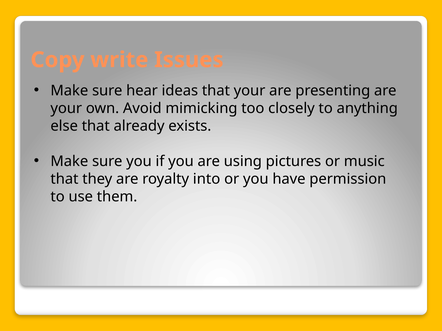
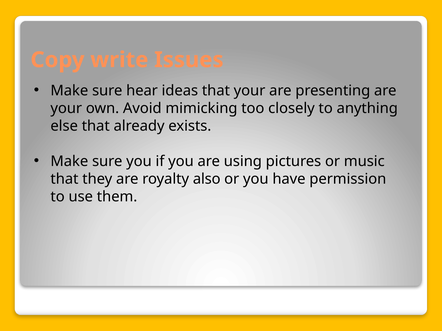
into: into -> also
